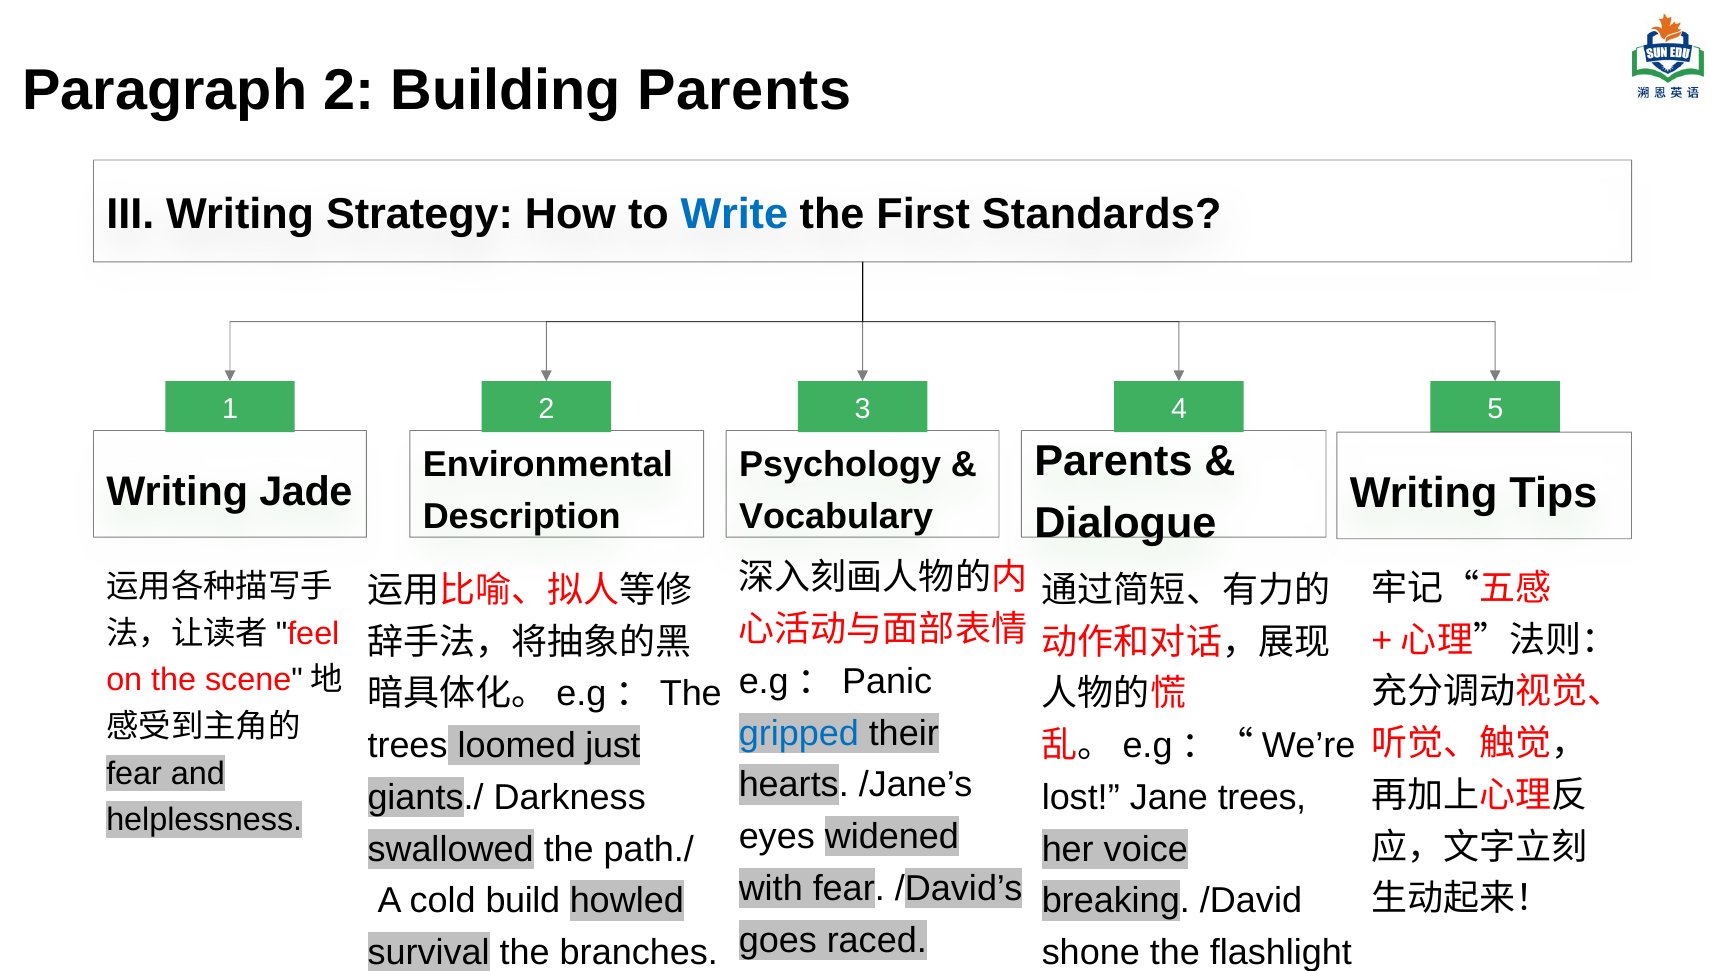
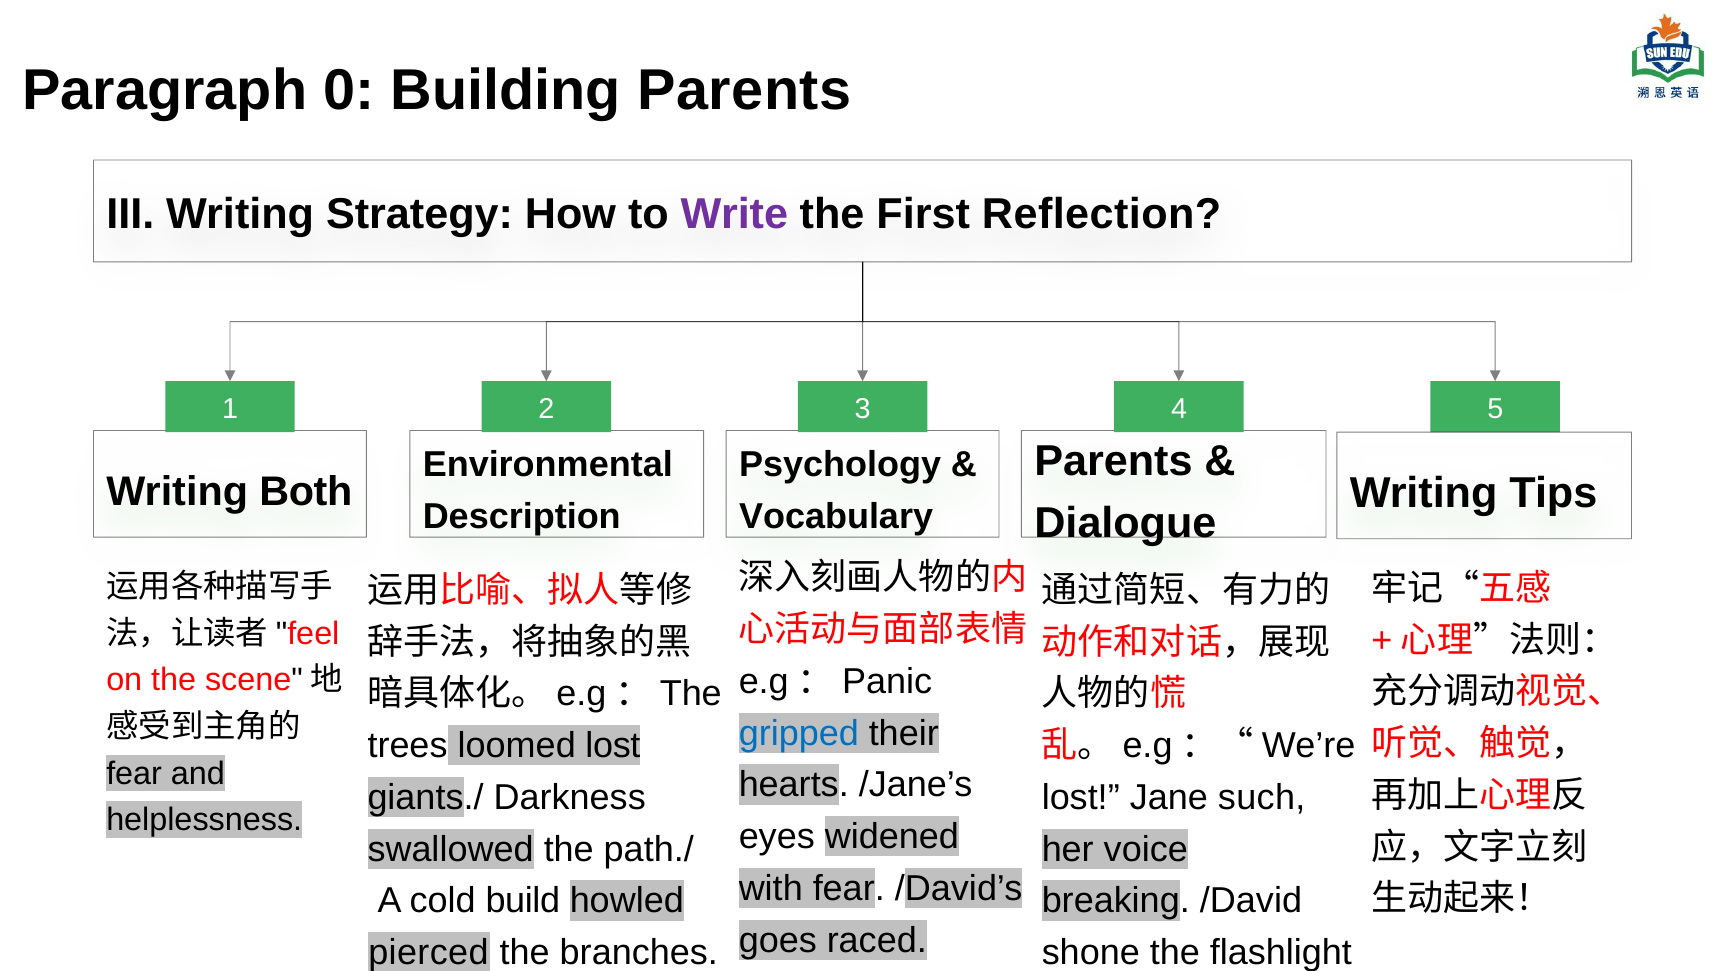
Paragraph 2: 2 -> 0
Write colour: blue -> purple
Standards: Standards -> Reflection
Jade: Jade -> Both
loomed just: just -> lost
Jane trees: trees -> such
survival: survival -> pierced
